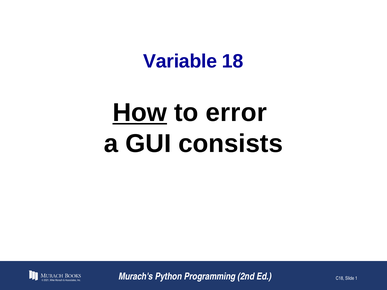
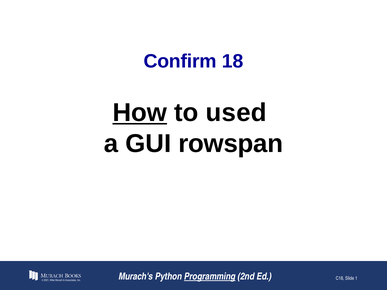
Variable: Variable -> Confirm
error: error -> used
consists: consists -> rowspan
Programming underline: none -> present
